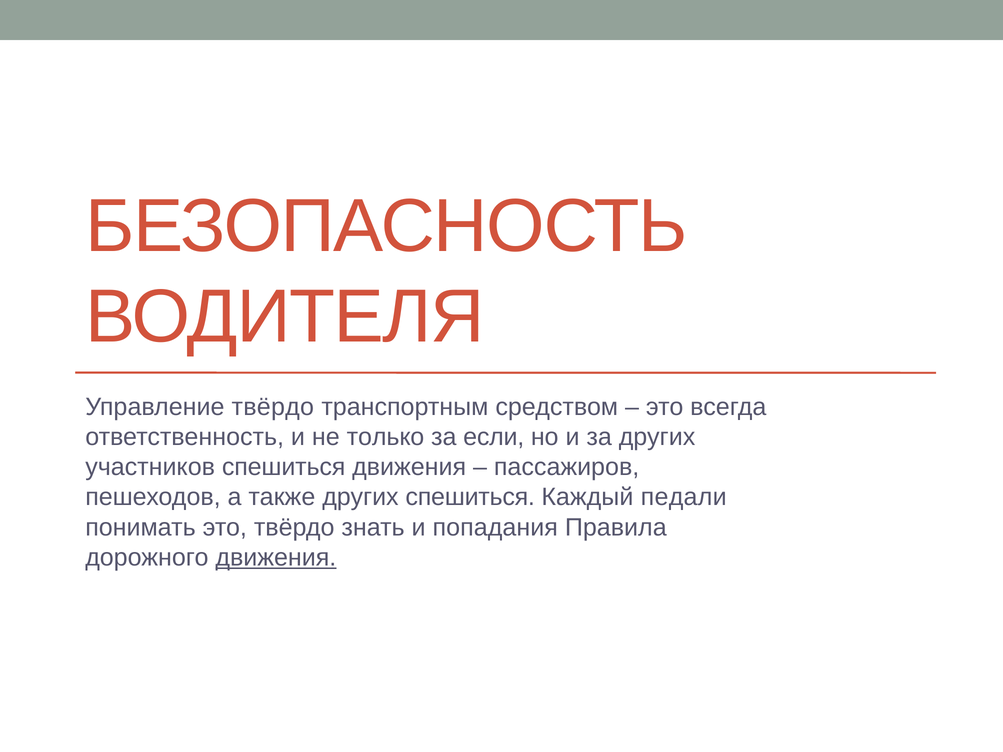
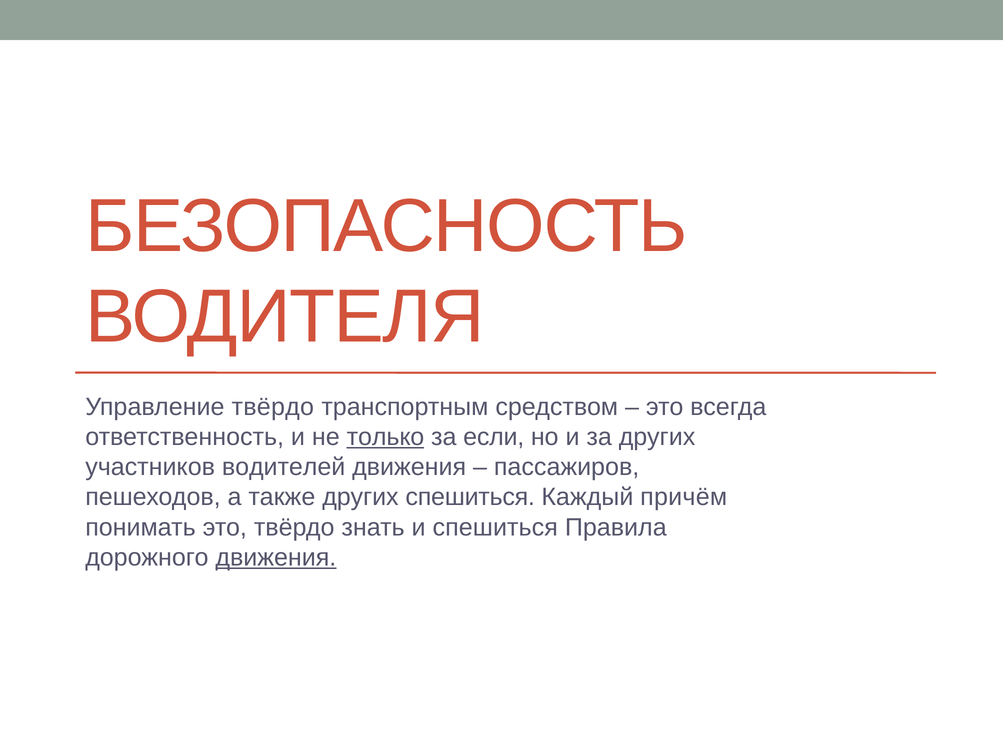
только underline: none -> present
участников спешиться: спешиться -> водителей
педали: педали -> причём
и попадания: попадания -> спешиться
